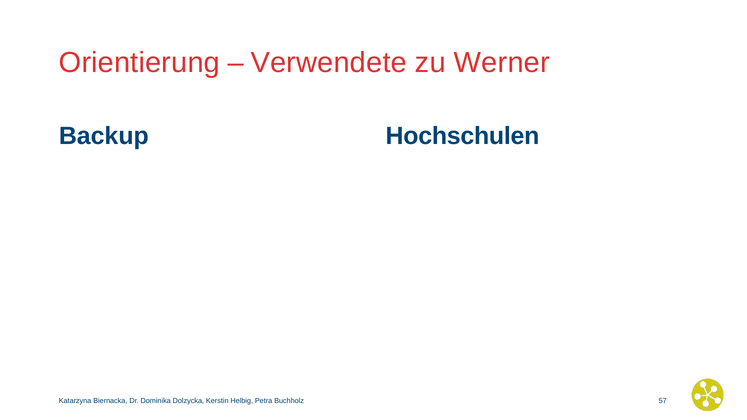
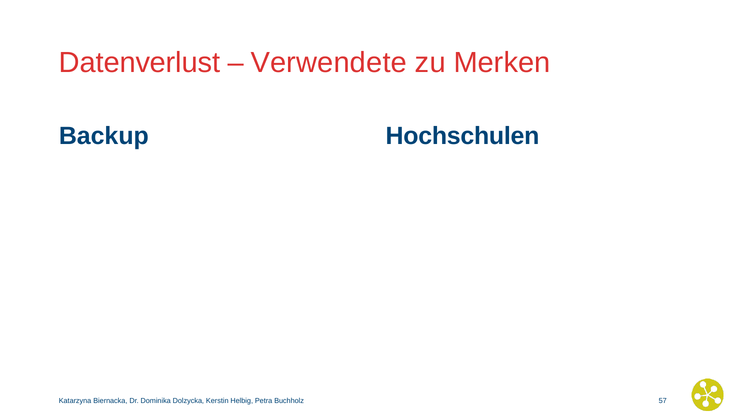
Orientierung: Orientierung -> Datenverlust
Werner: Werner -> Merken
